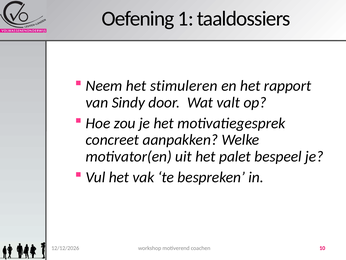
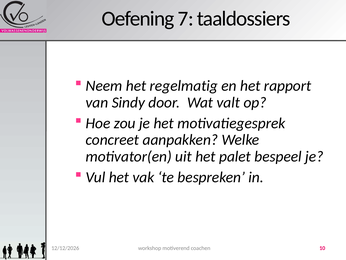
1: 1 -> 7
stimuleren: stimuleren -> regelmatig
